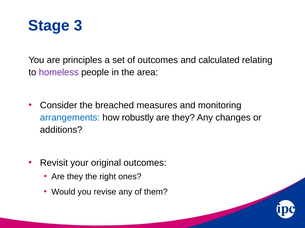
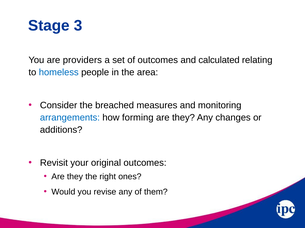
principles: principles -> providers
homeless colour: purple -> blue
robustly: robustly -> forming
